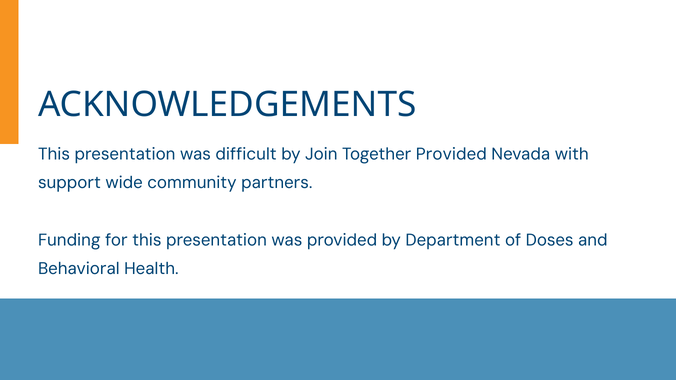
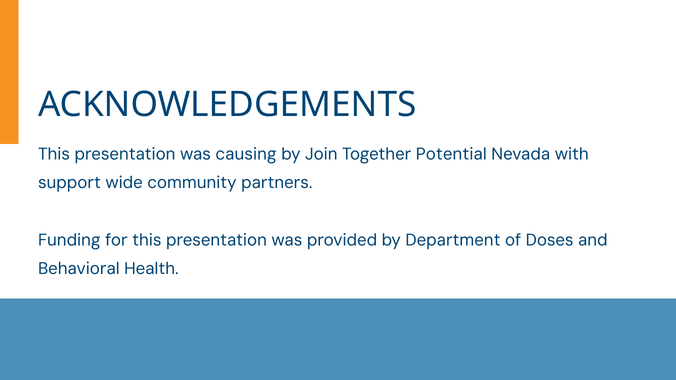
difficult: difficult -> causing
Together Provided: Provided -> Potential
